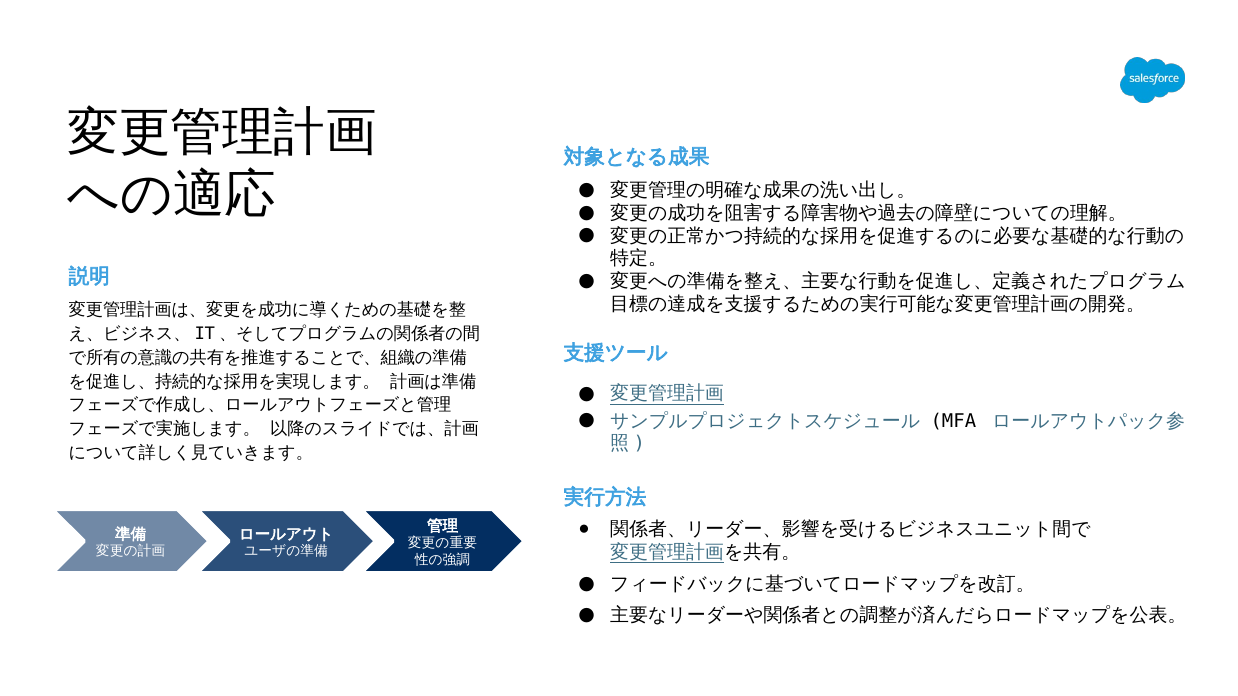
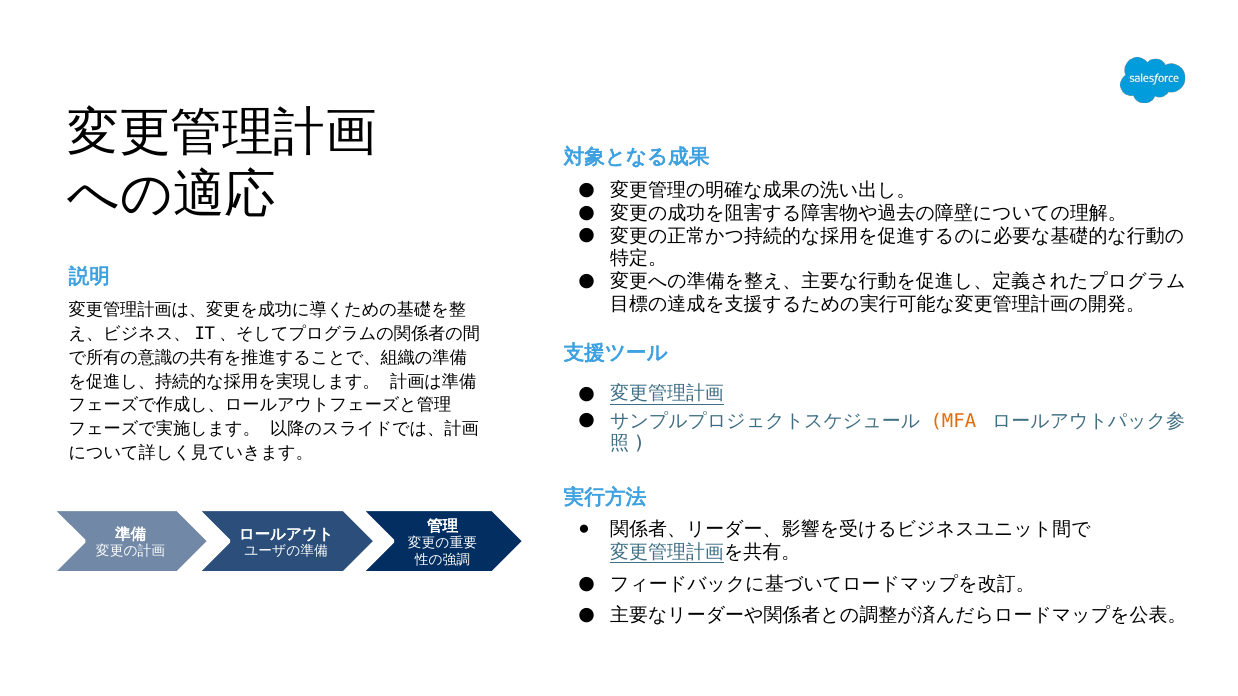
MFA colour: black -> orange
